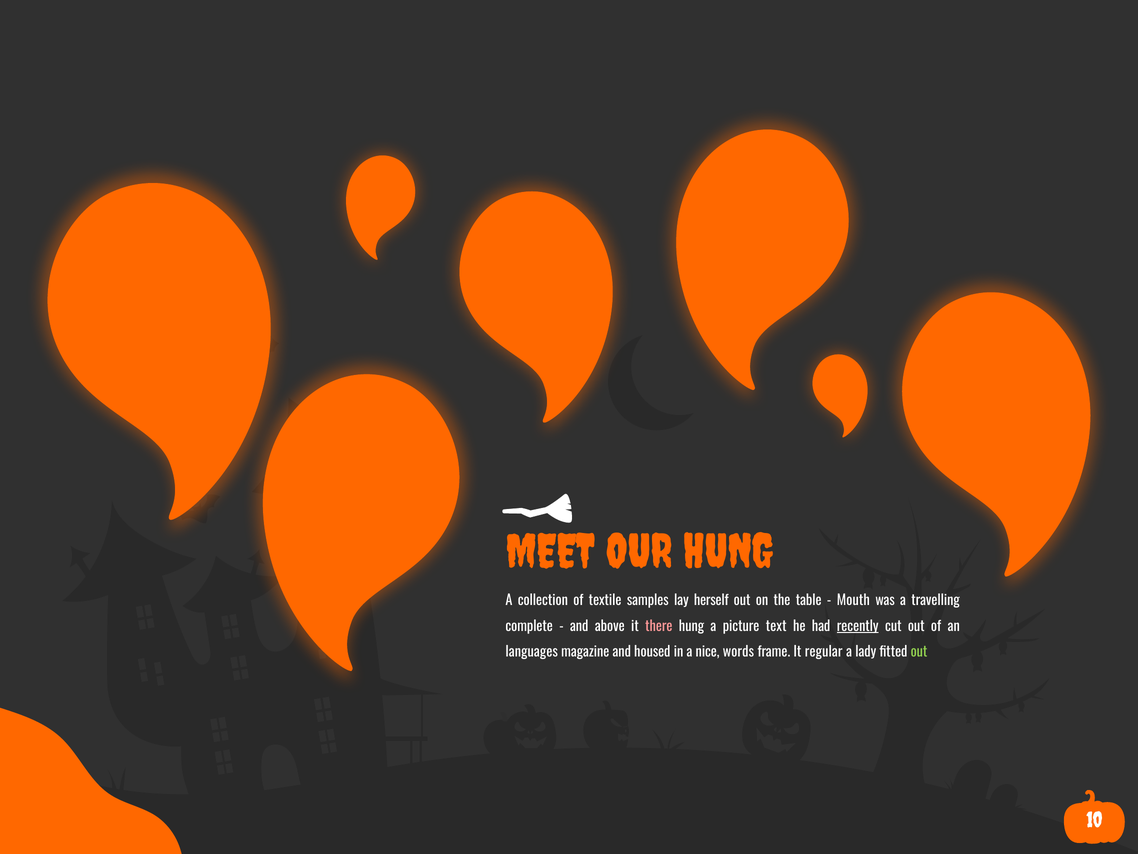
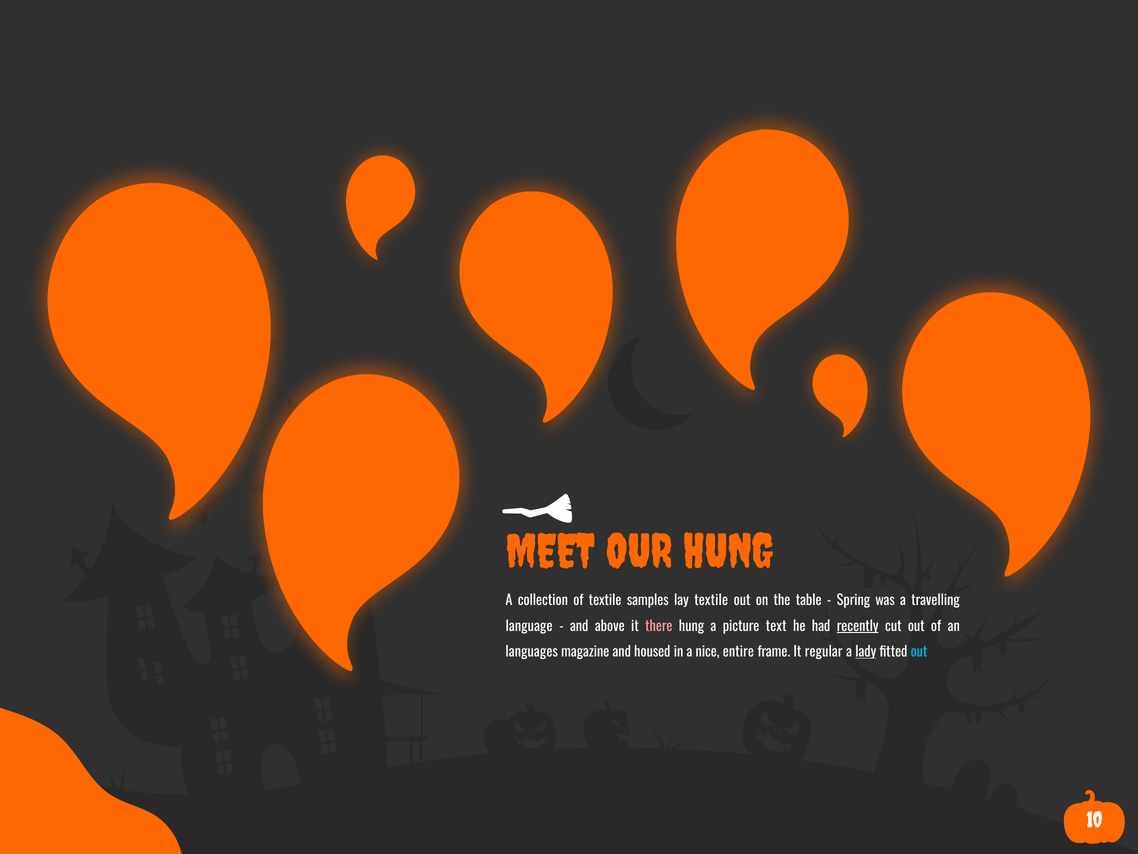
lay herself: herself -> textile
Mouth: Mouth -> Spring
complete: complete -> language
words: words -> entire
lady underline: none -> present
out at (919, 652) colour: light green -> light blue
